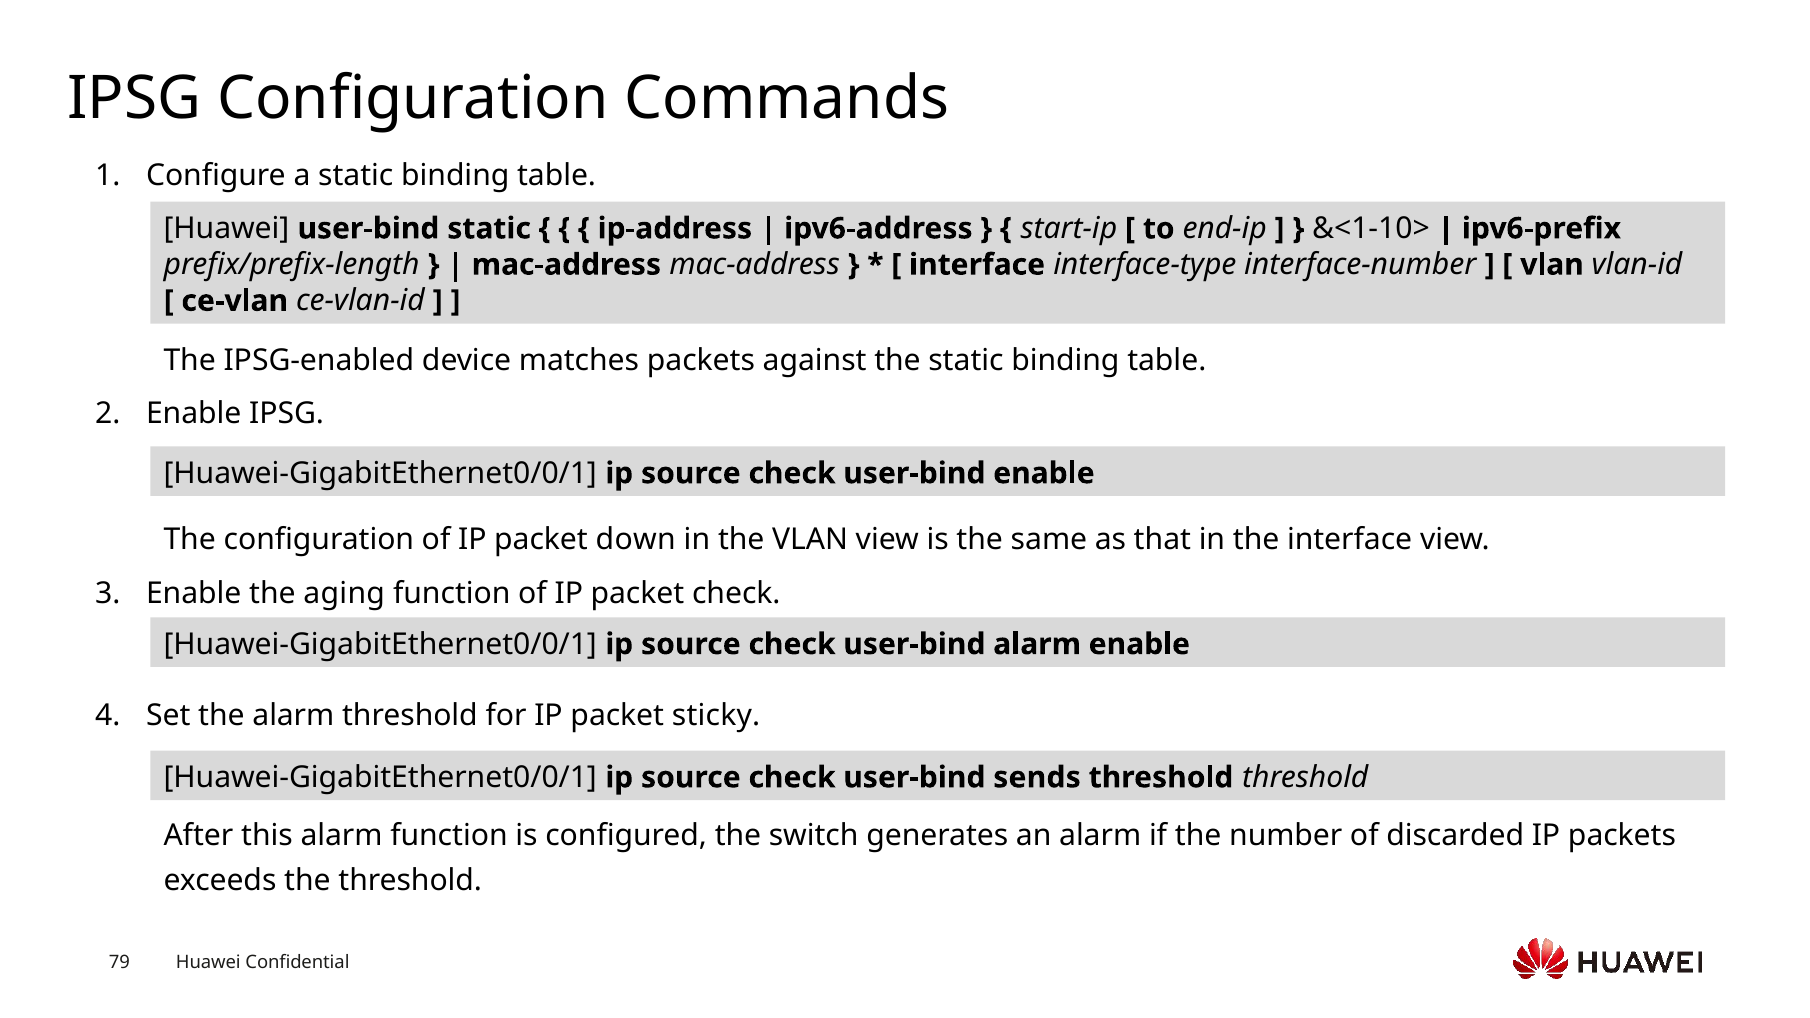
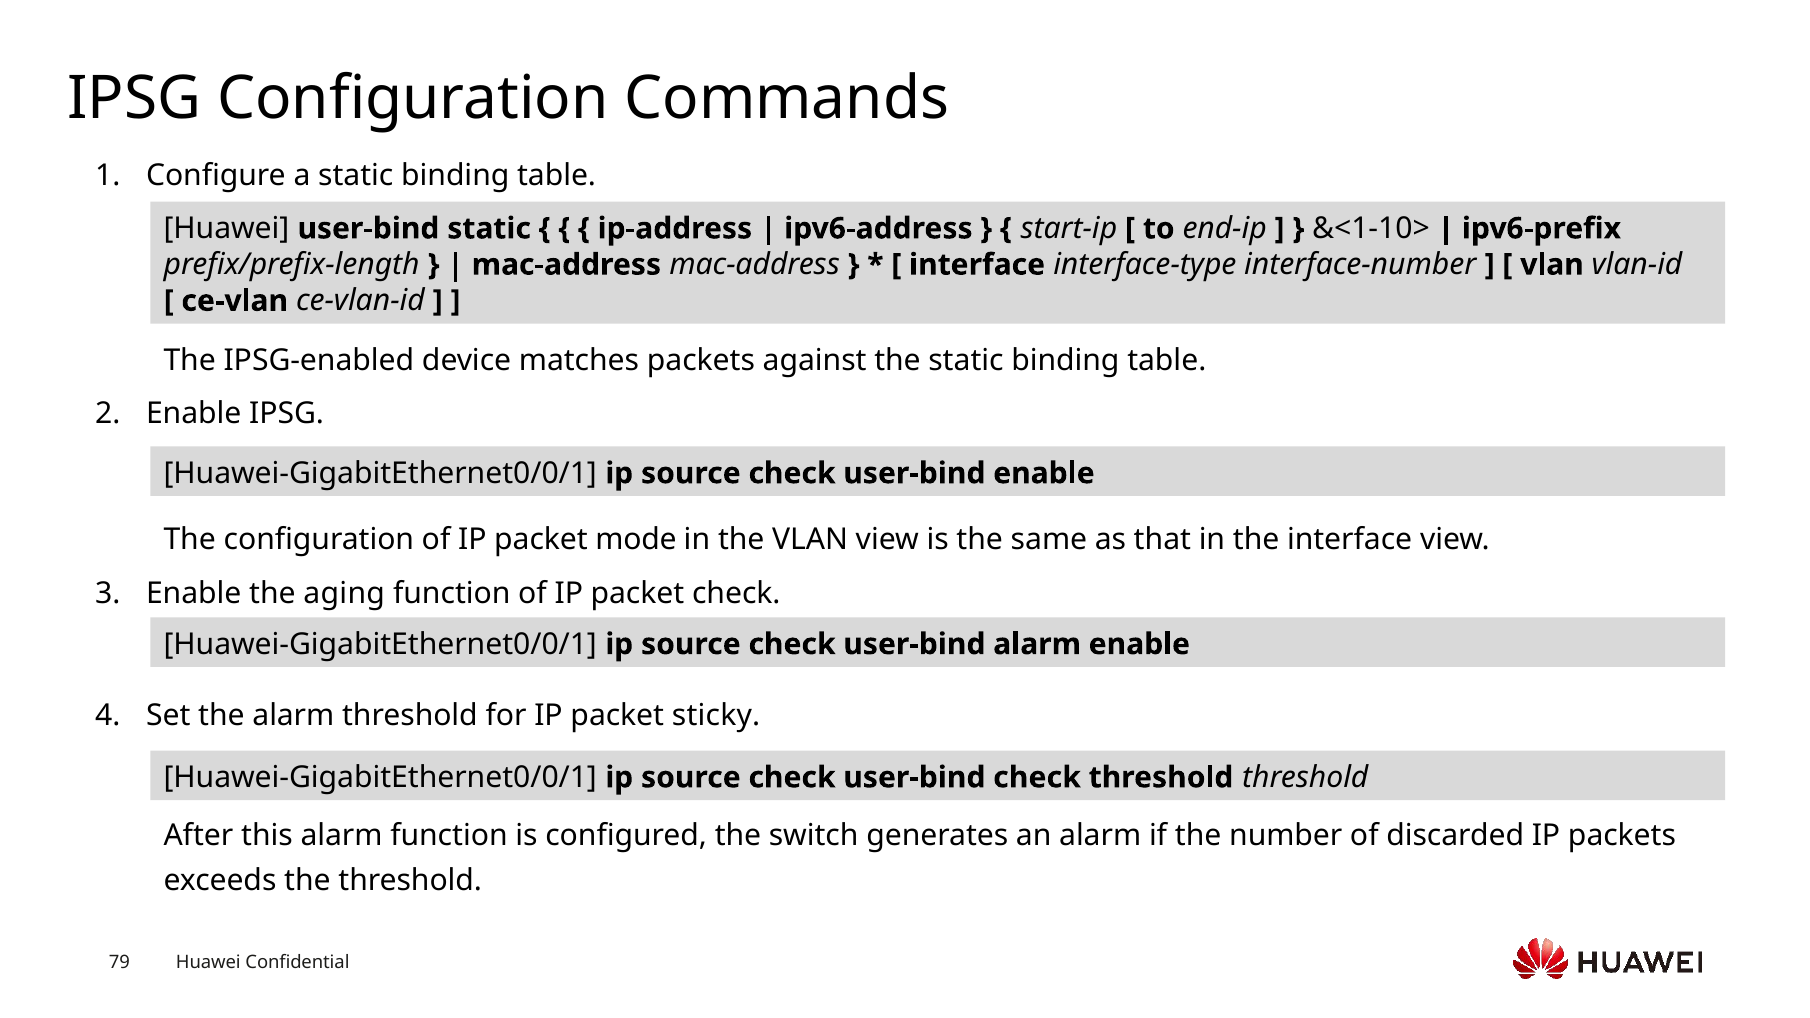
down: down -> mode
user-bind sends: sends -> check
